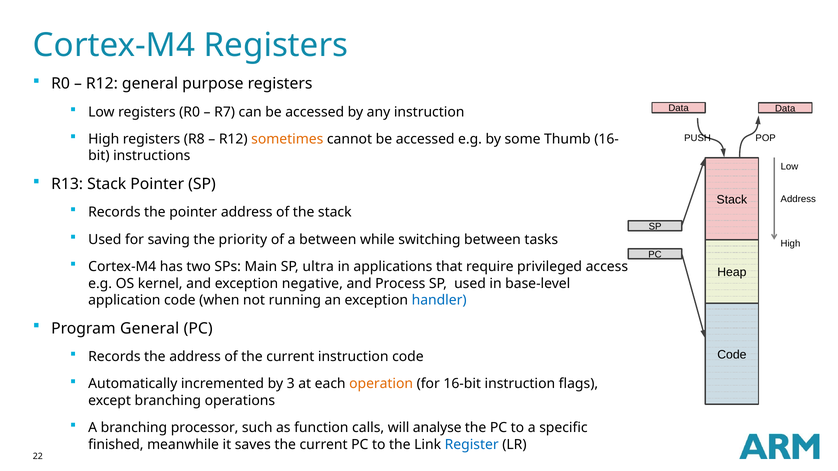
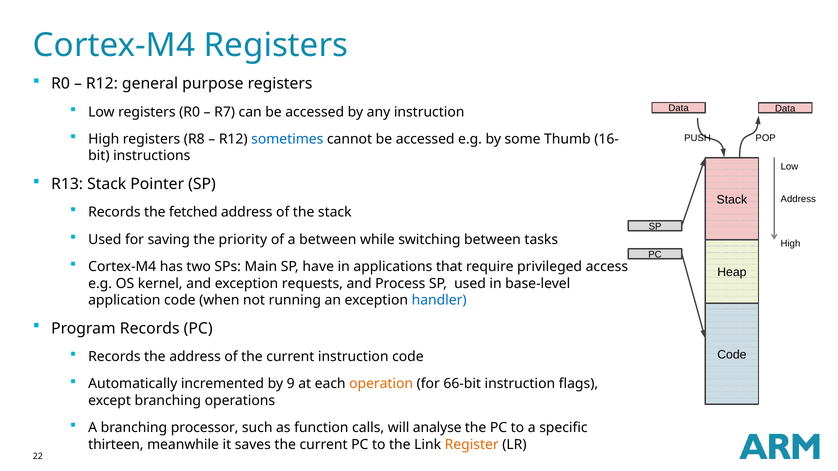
sometimes colour: orange -> blue
the pointer: pointer -> fetched
ultra: ultra -> have
negative: negative -> requests
Program General: General -> Records
3: 3 -> 9
16-bit: 16-bit -> 66-bit
finished: finished -> thirteen
Register colour: blue -> orange
